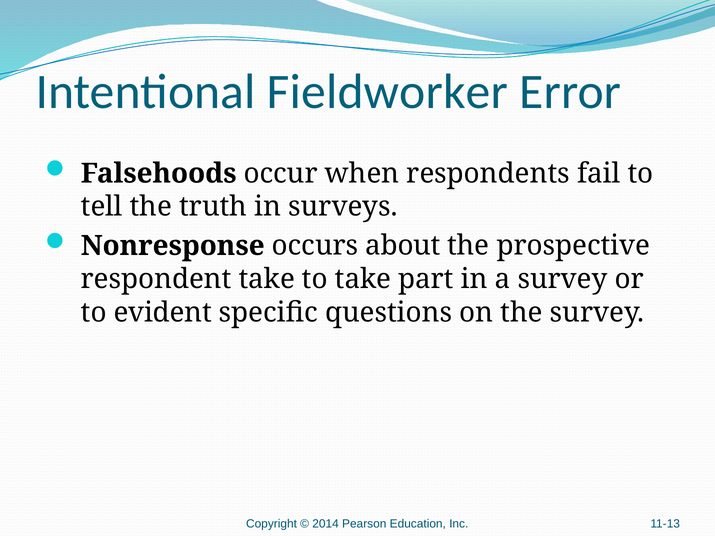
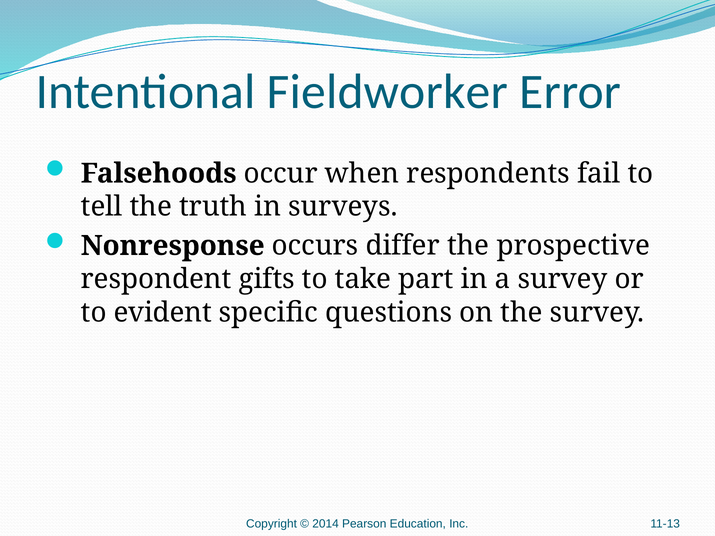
about: about -> differ
respondent take: take -> gifts
